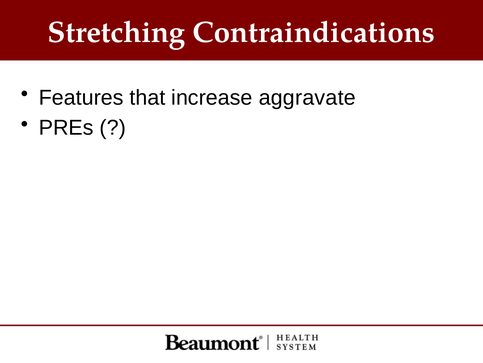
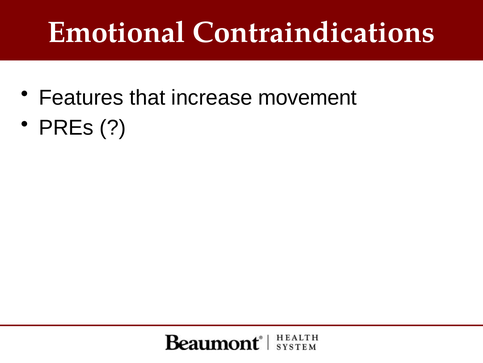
Stretching: Stretching -> Emotional
aggravate: aggravate -> movement
